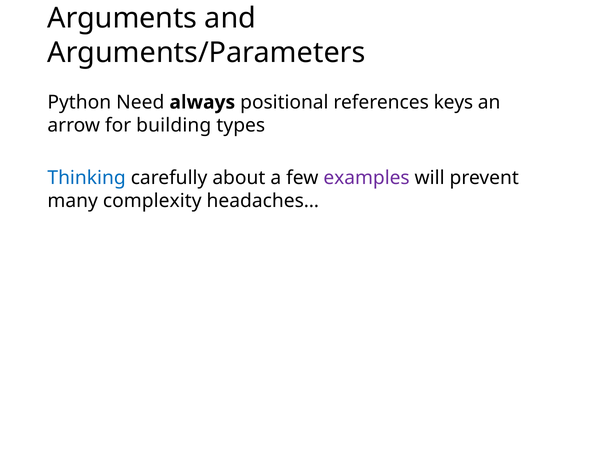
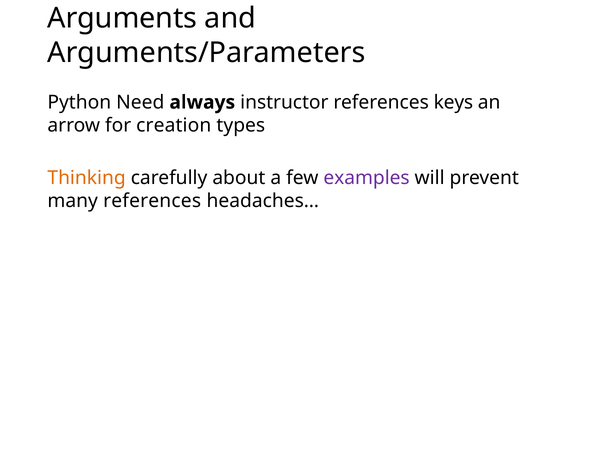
positional: positional -> instructor
building: building -> creation
Thinking colour: blue -> orange
many complexity: complexity -> references
